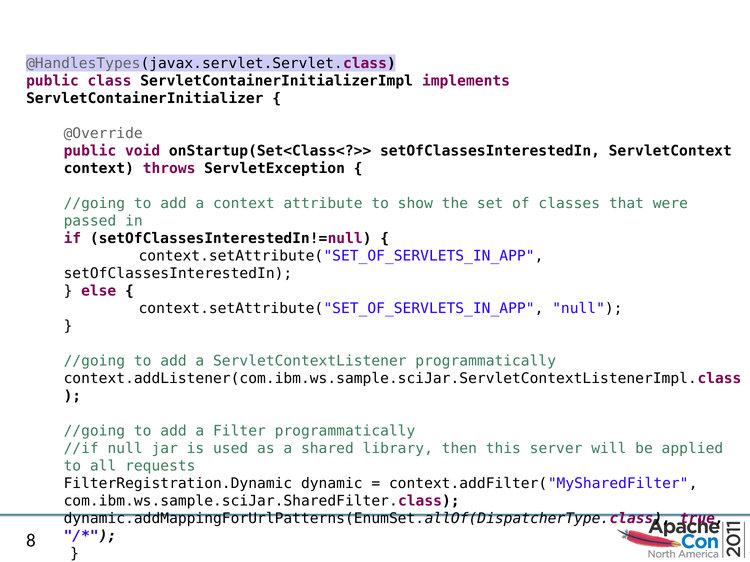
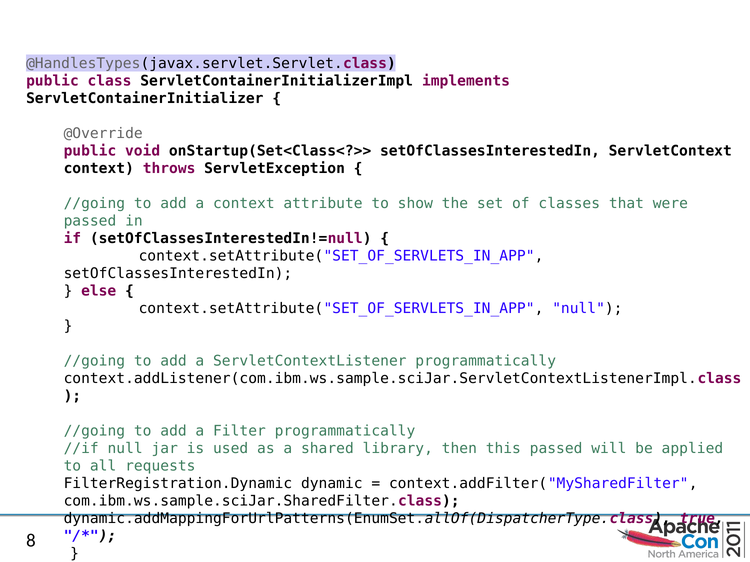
this server: server -> passed
